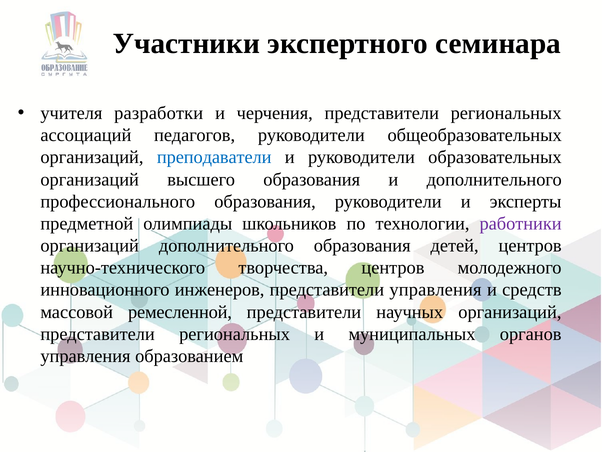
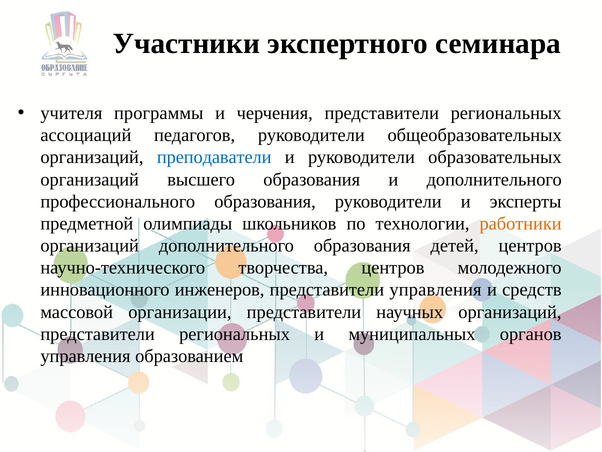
разработки: разработки -> программы
работники colour: purple -> orange
ремесленной: ремесленной -> организации
